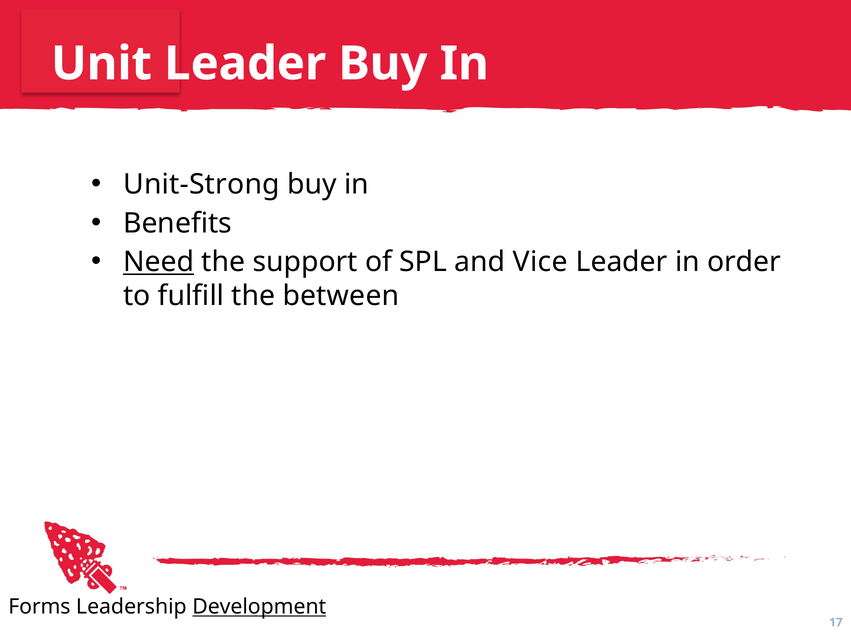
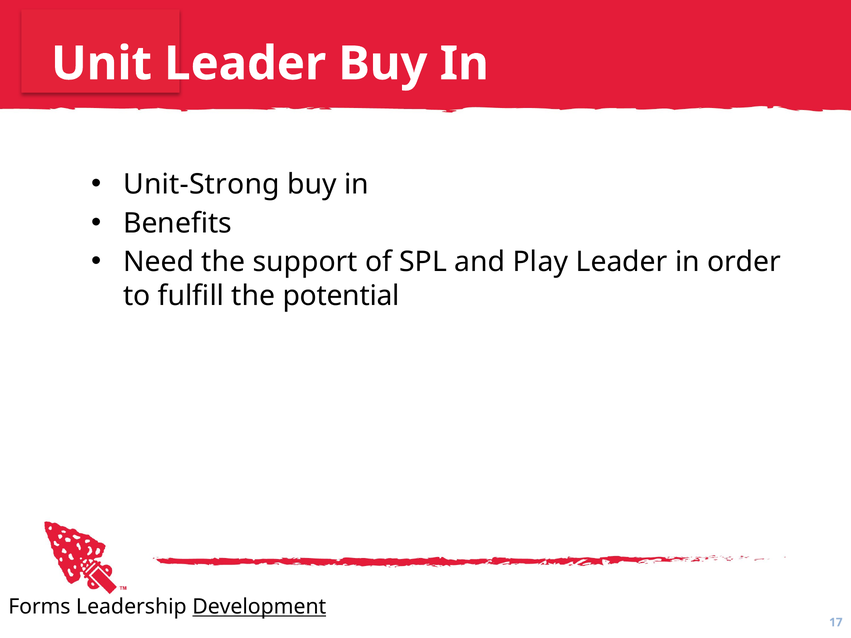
Need underline: present -> none
Vice: Vice -> Play
between: between -> potential
